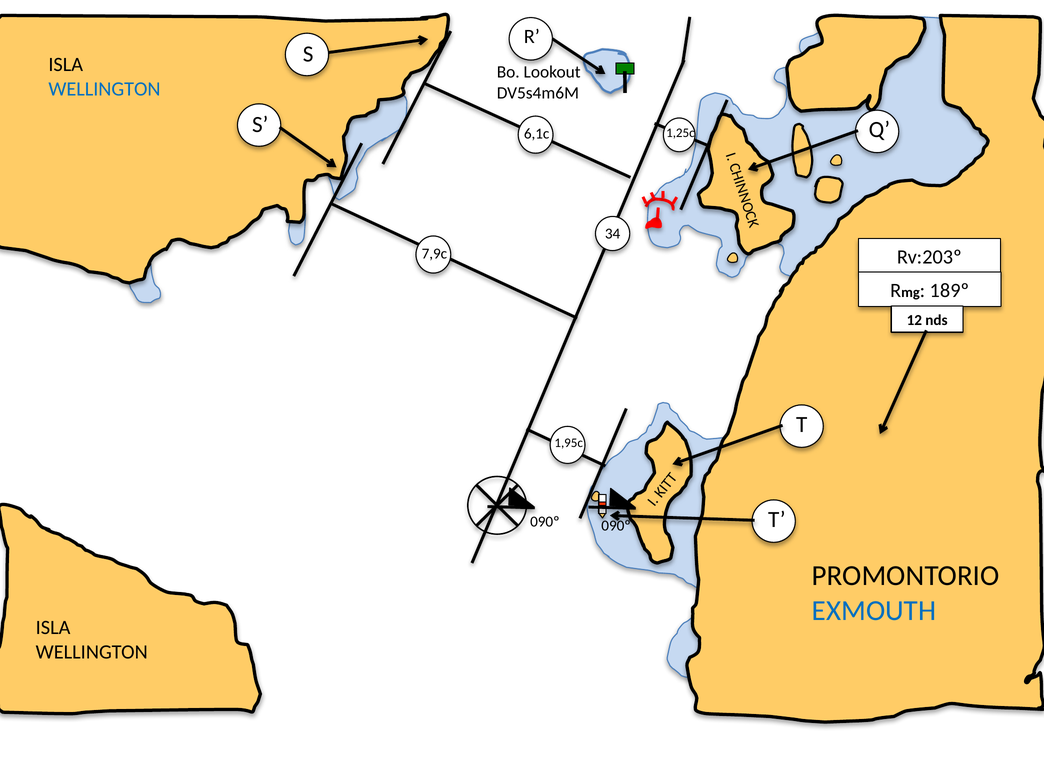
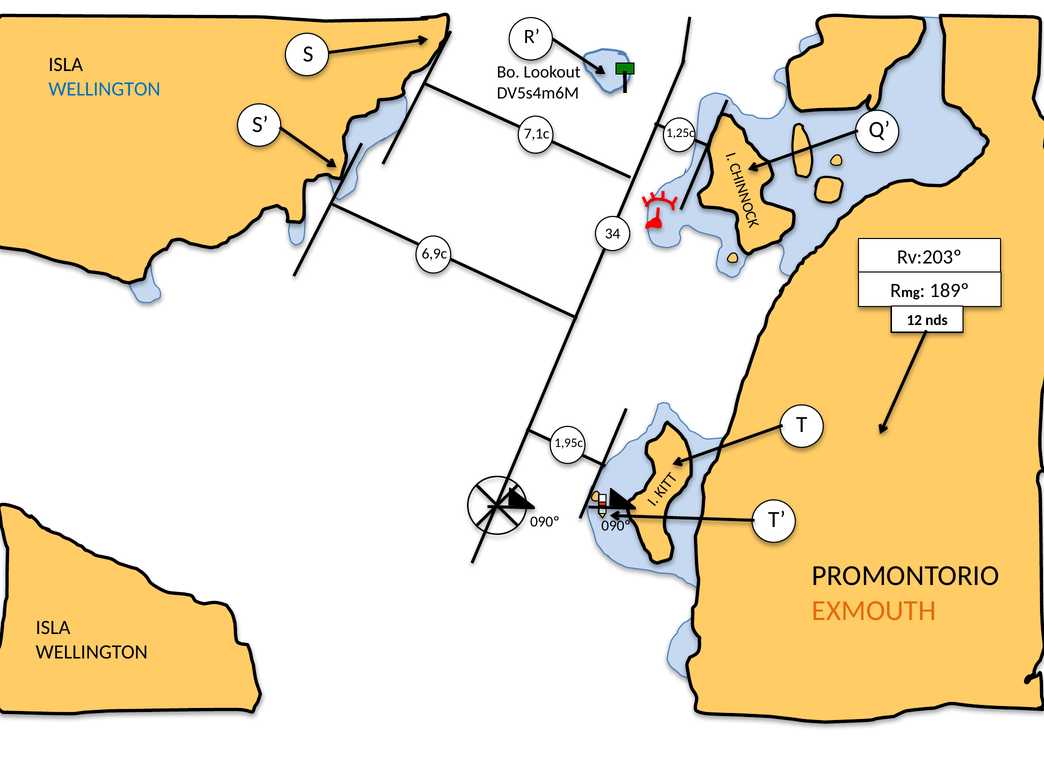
6,1c: 6,1c -> 7,1c
7,9c: 7,9c -> 6,9c
EXMOUTH colour: blue -> orange
